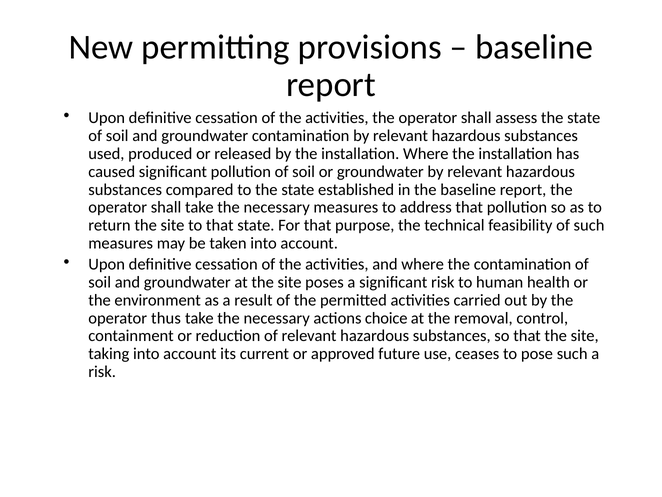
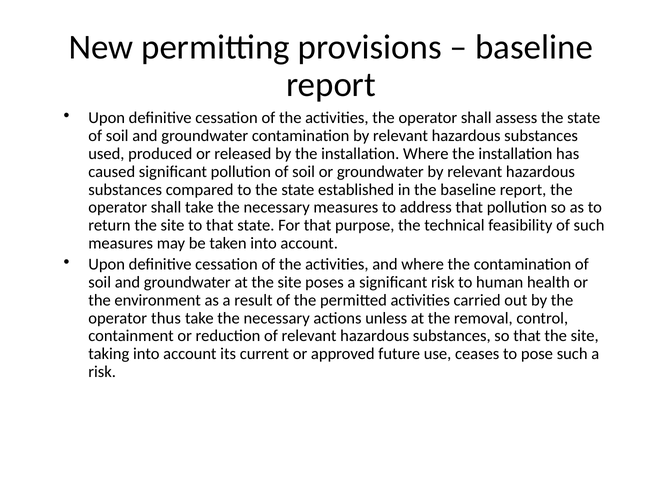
choice: choice -> unless
